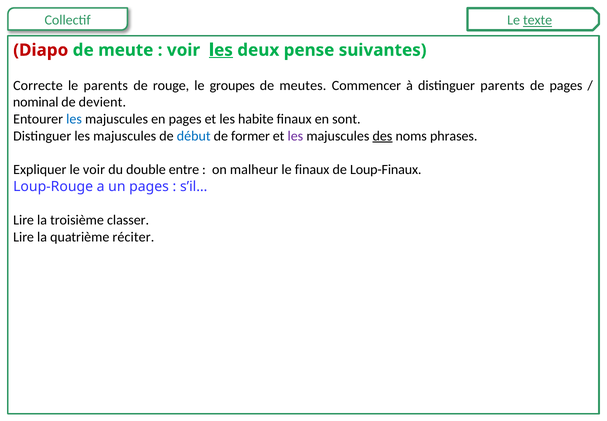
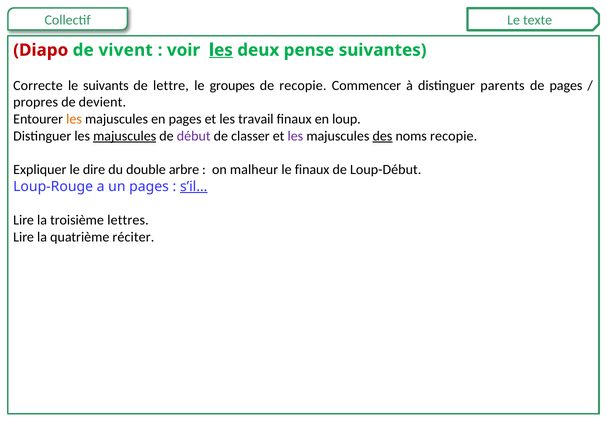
texte underline: present -> none
meute: meute -> vivent
le parents: parents -> suivants
rouge: rouge -> lettre
de meutes: meutes -> recopie
nominal: nominal -> propres
les at (74, 119) colour: blue -> orange
habite: habite -> travail
sont: sont -> loup
majuscules at (125, 136) underline: none -> present
début colour: blue -> purple
former: former -> classer
noms phrases: phrases -> recopie
le voir: voir -> dire
entre: entre -> arbre
Loup-Finaux: Loup-Finaux -> Loup-Début
s’il… underline: none -> present
classer: classer -> lettres
